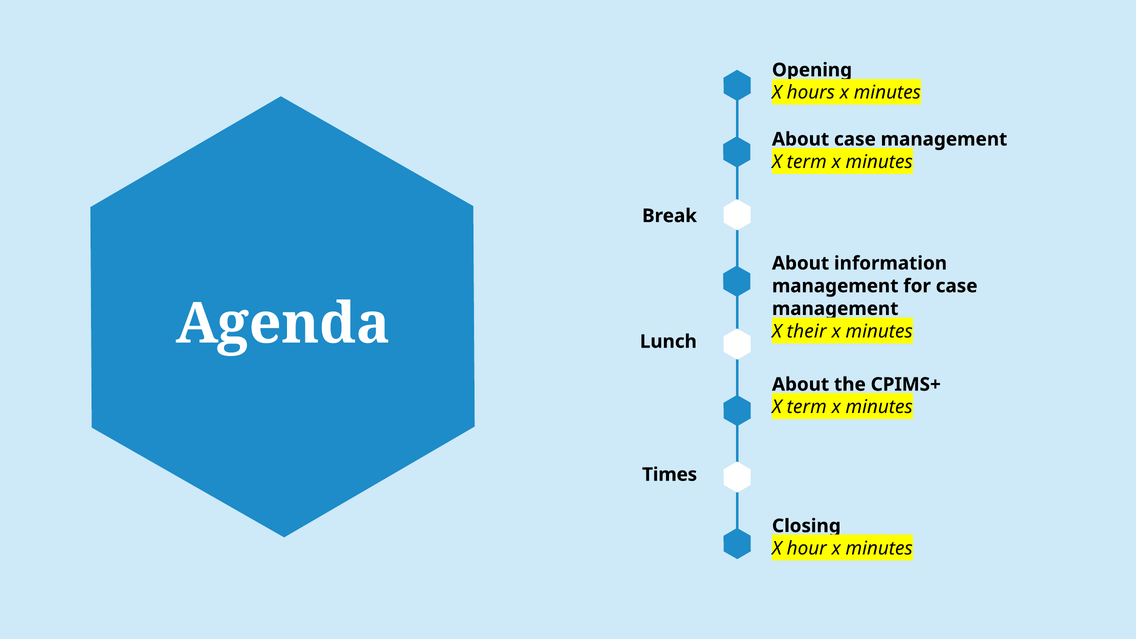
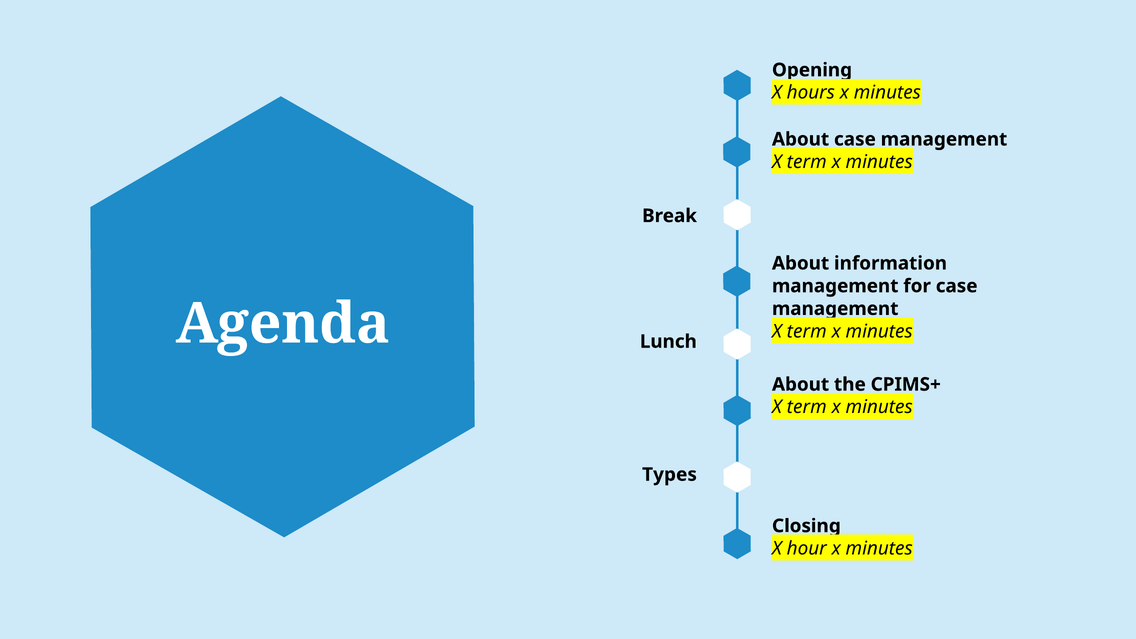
their at (807, 331): their -> term
Times: Times -> Types
